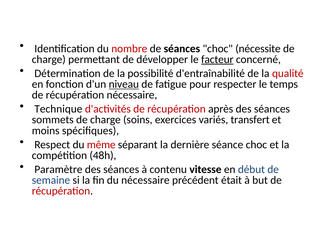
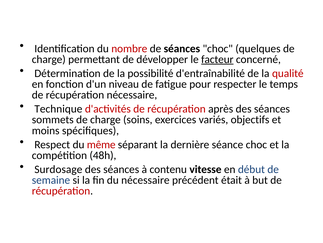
nécessite: nécessite -> quelques
niveau underline: present -> none
transfert: transfert -> objectifs
Paramètre: Paramètre -> Surdosage
